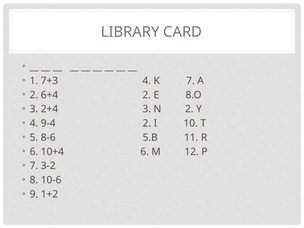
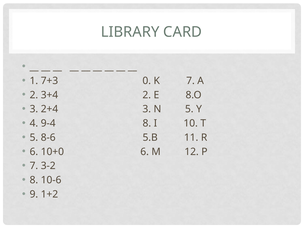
7+3 4: 4 -> 0
6+4: 6+4 -> 3+4
N 2: 2 -> 5
9-4 2: 2 -> 8
10+4: 10+4 -> 10+0
